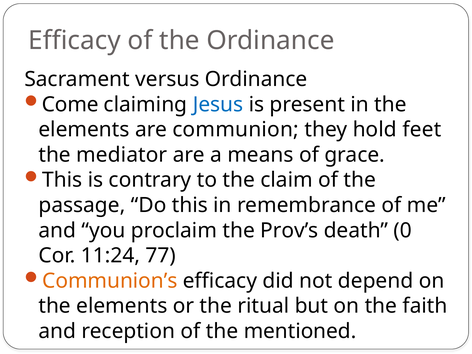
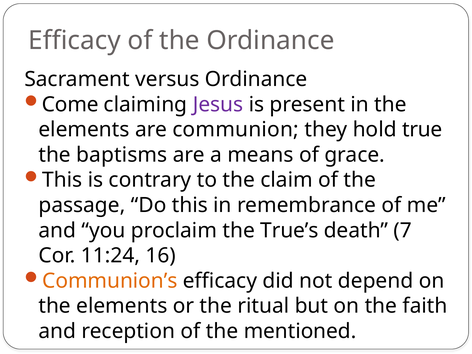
Jesus colour: blue -> purple
feet: feet -> true
mediator: mediator -> baptisms
Prov’s: Prov’s -> True’s
0: 0 -> 7
77: 77 -> 16
